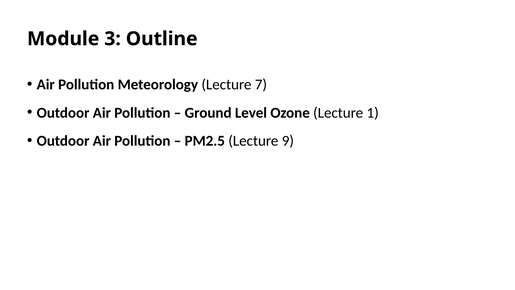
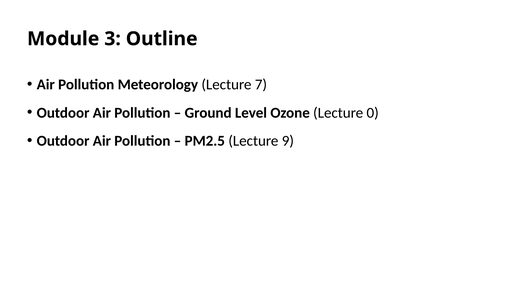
1: 1 -> 0
